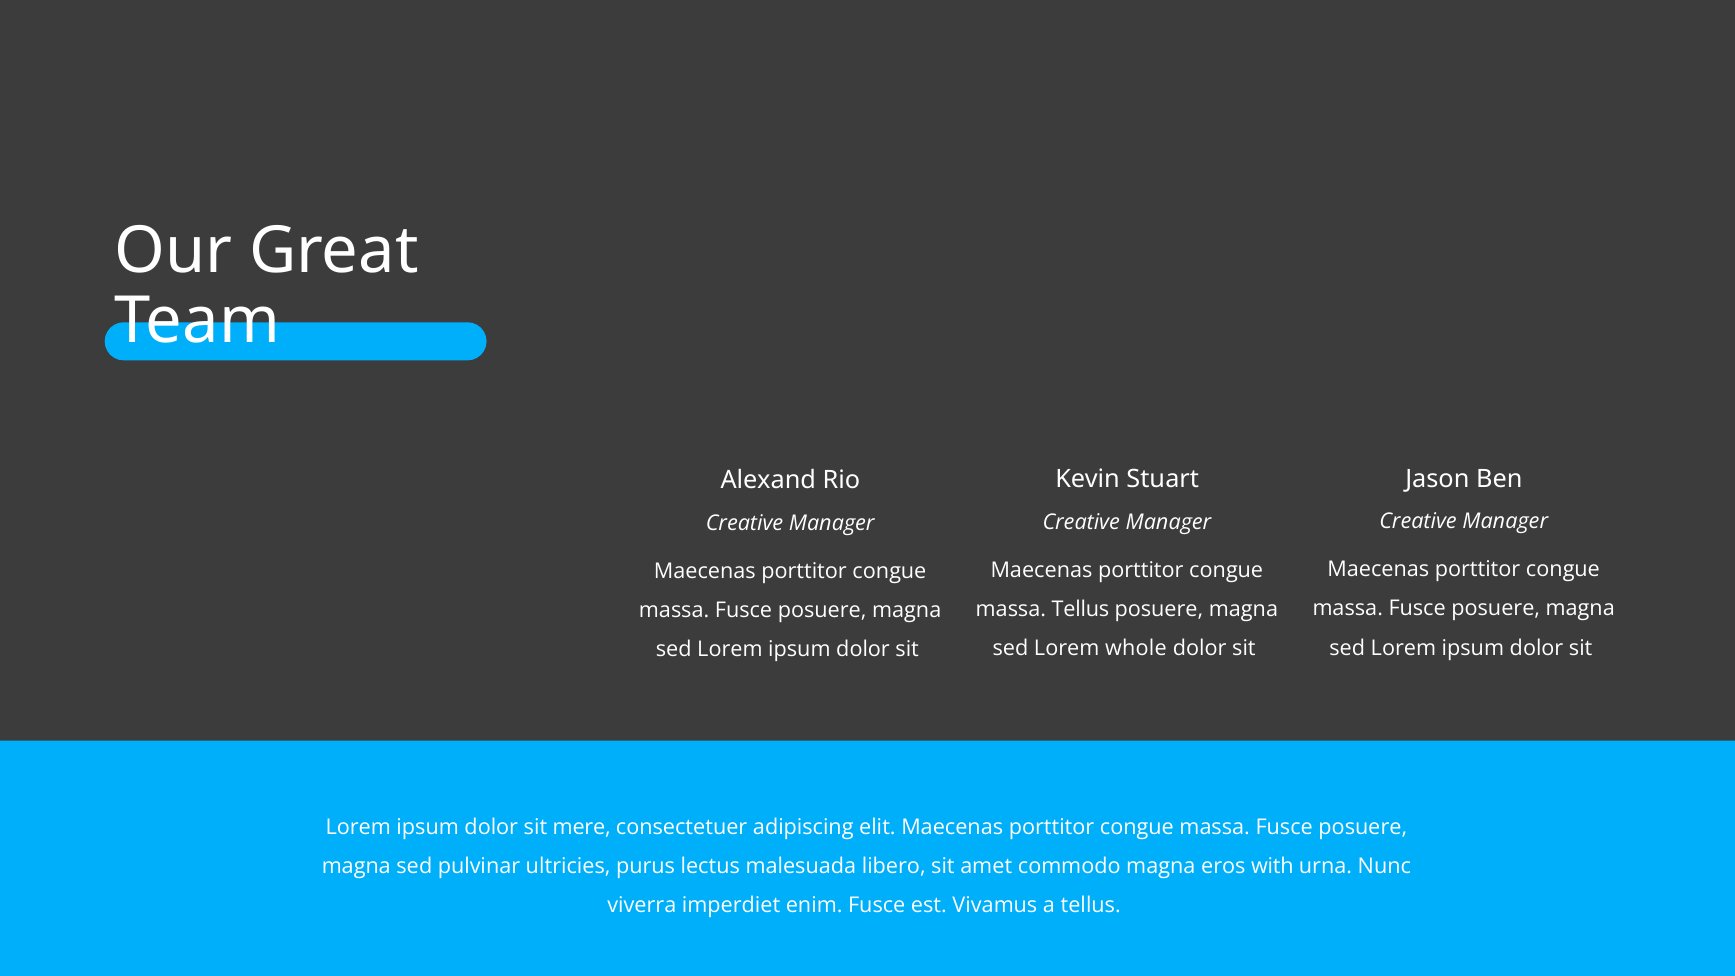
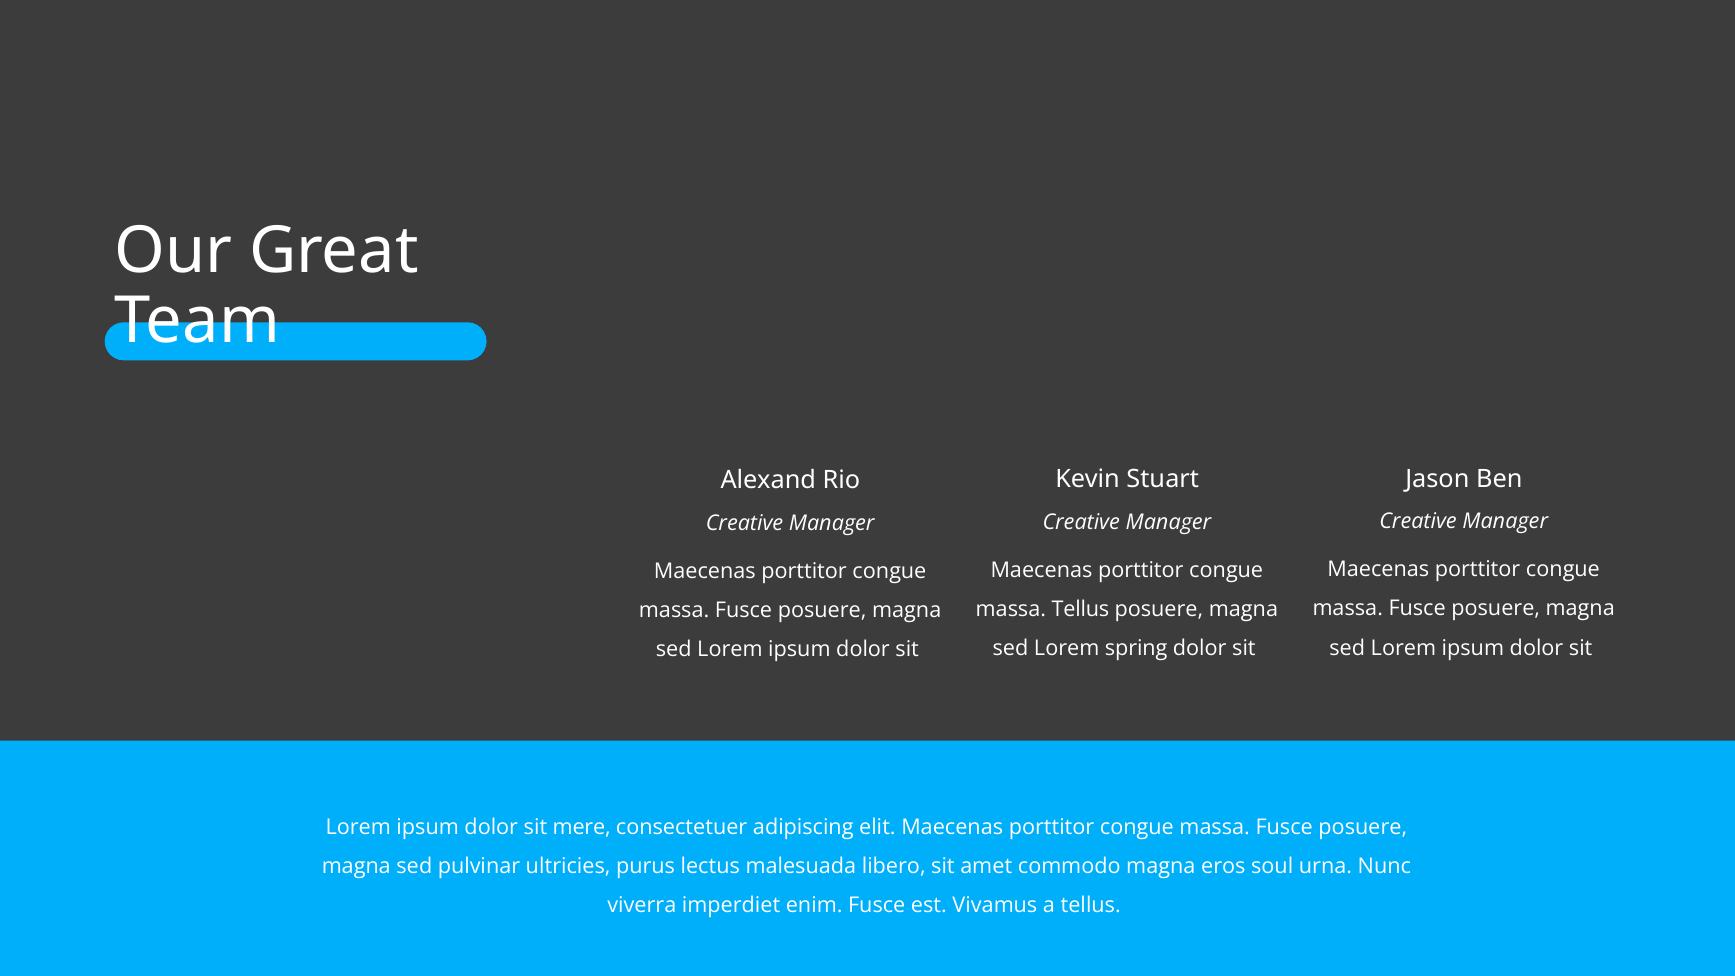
whole: whole -> spring
with: with -> soul
